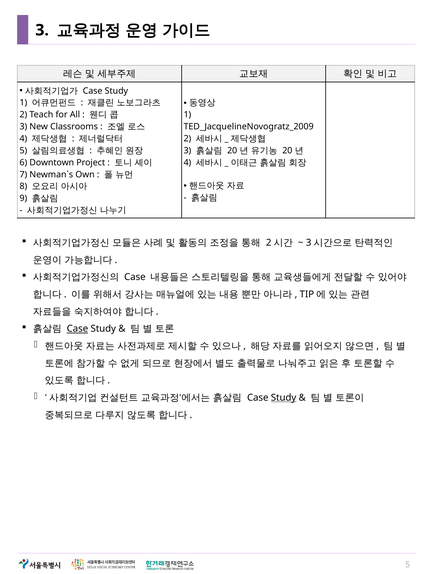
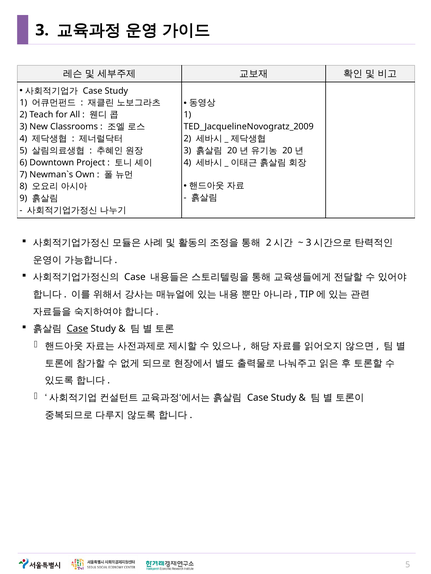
Study at (284, 398) underline: present -> none
